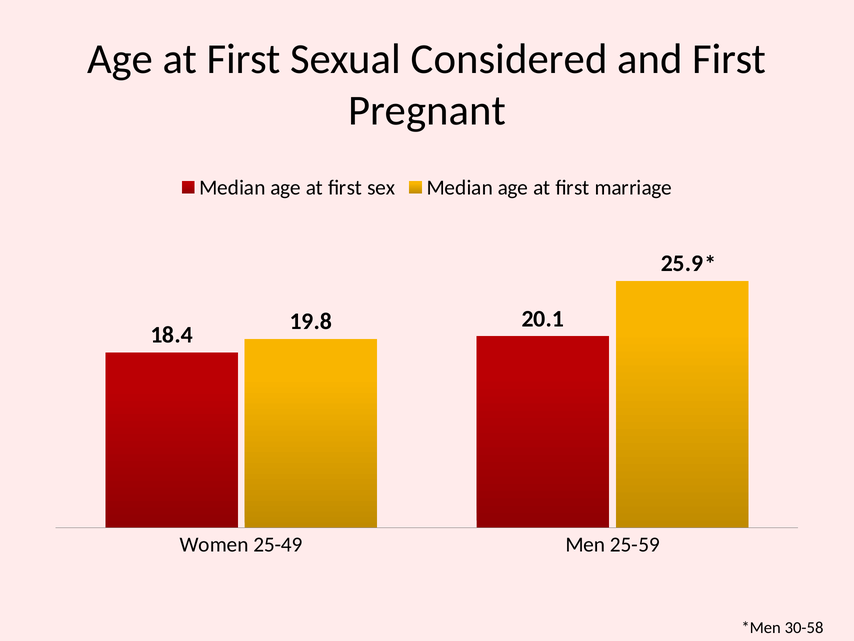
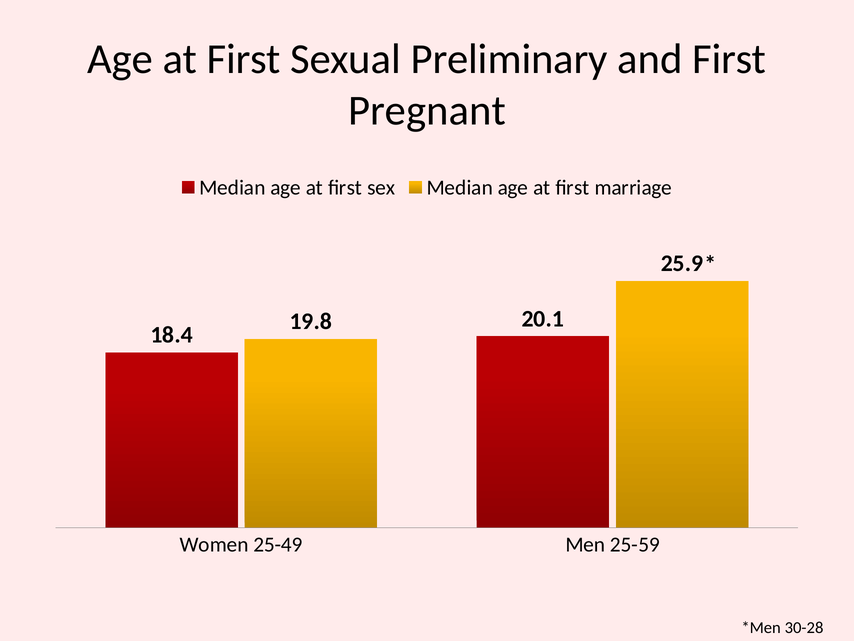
Considered: Considered -> Preliminary
30-58: 30-58 -> 30-28
